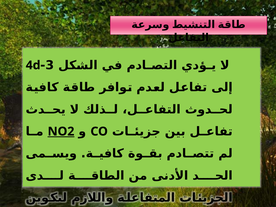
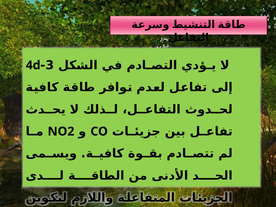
NO2 underline: present -> none
